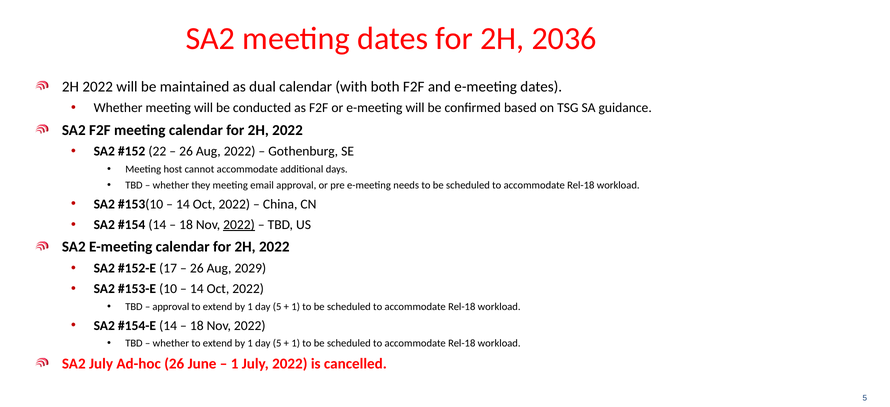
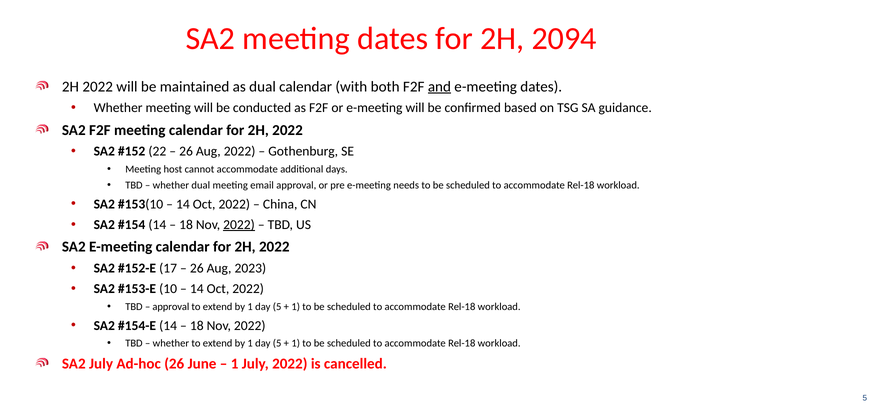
2036: 2036 -> 2094
and underline: none -> present
whether they: they -> dual
2029: 2029 -> 2023
